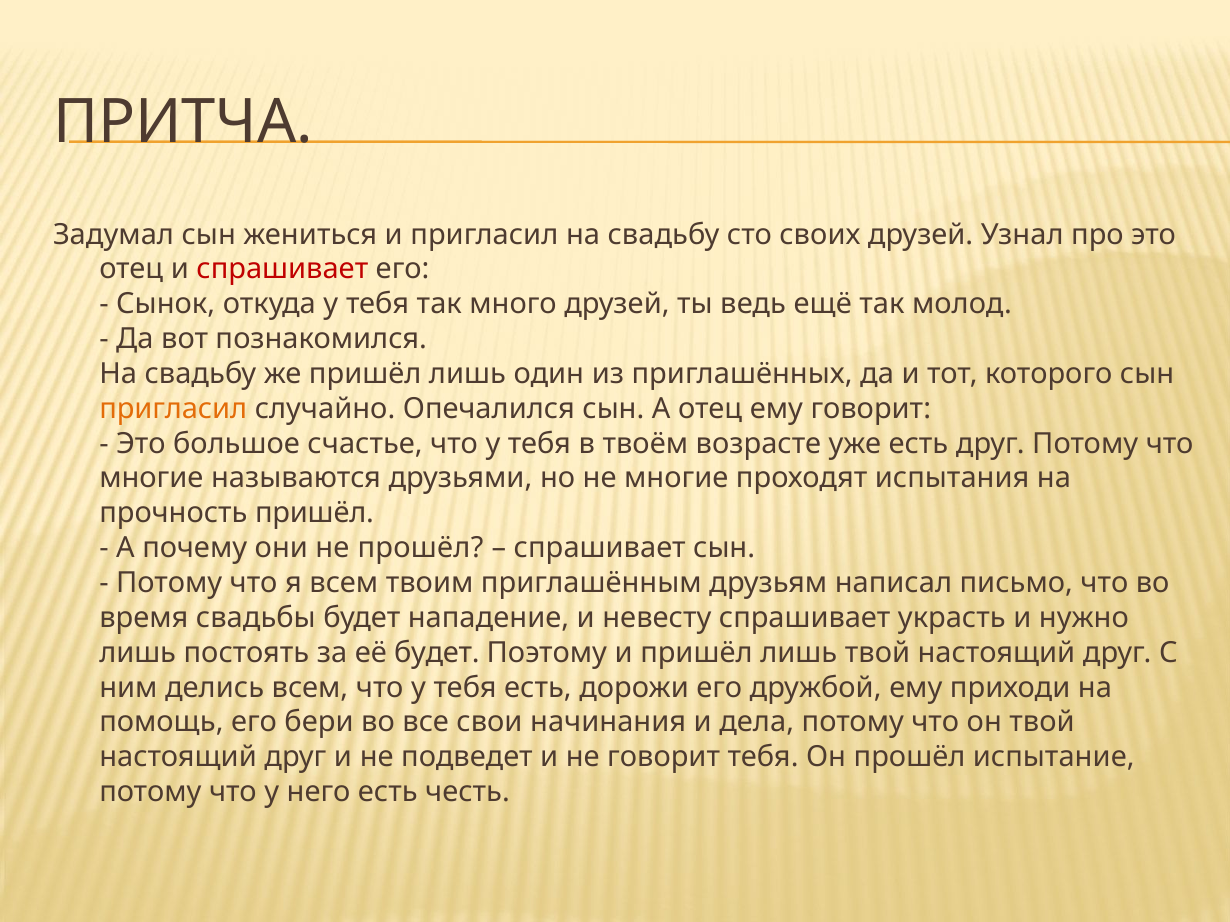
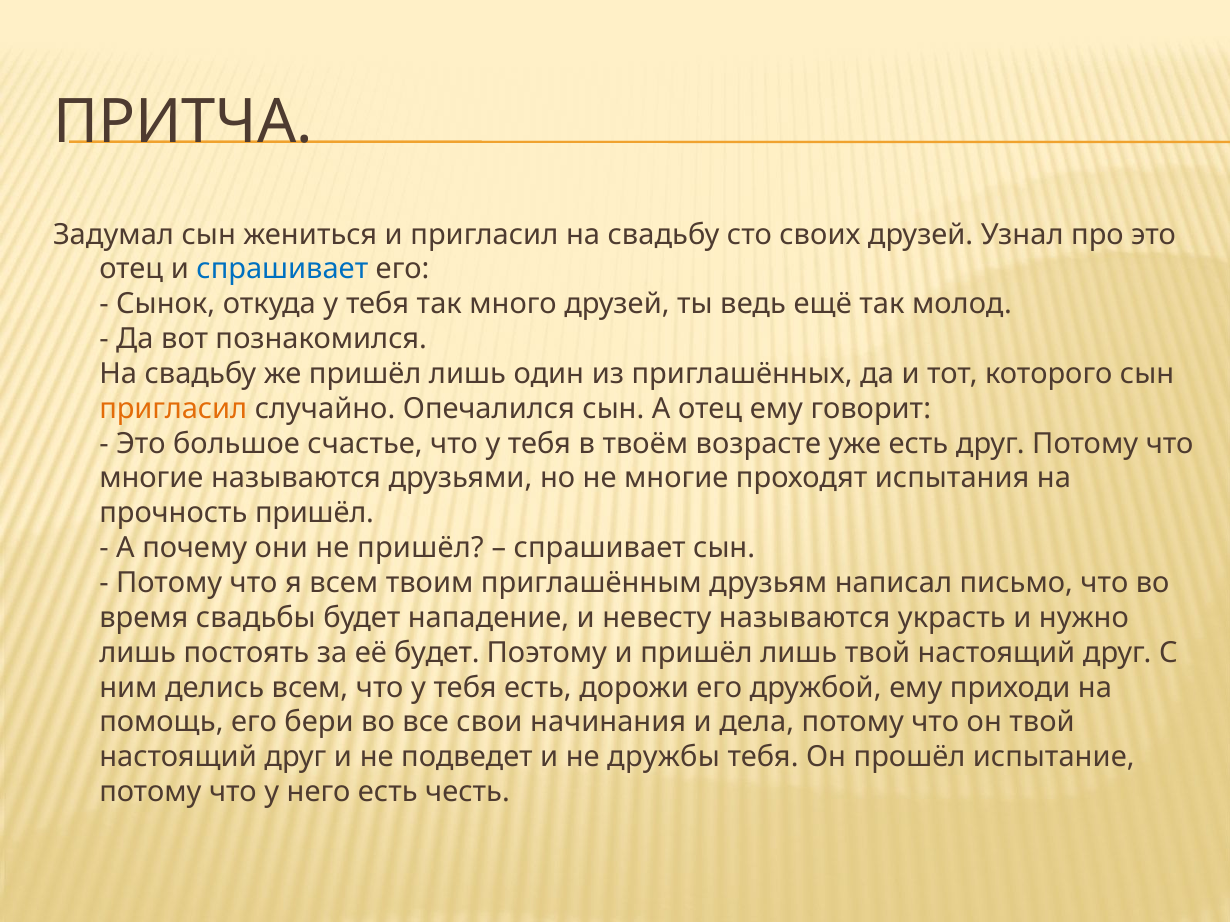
спрашивает at (282, 269) colour: red -> blue
не прошёл: прошёл -> пришёл
невесту спрашивает: спрашивает -> называются
не говорит: говорит -> дружбы
